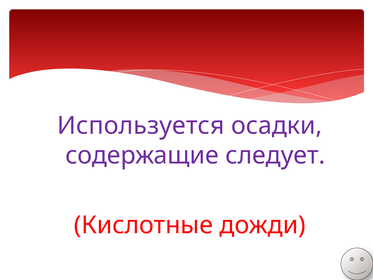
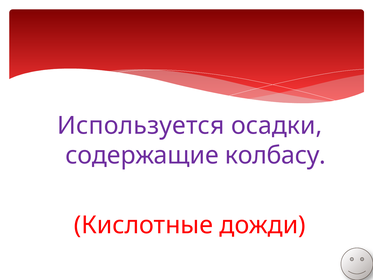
следует: следует -> колбасу
